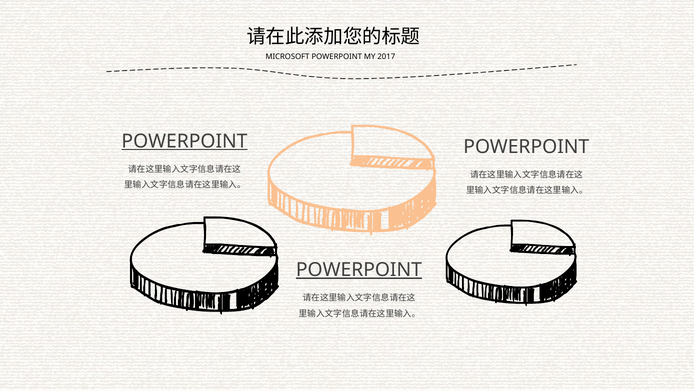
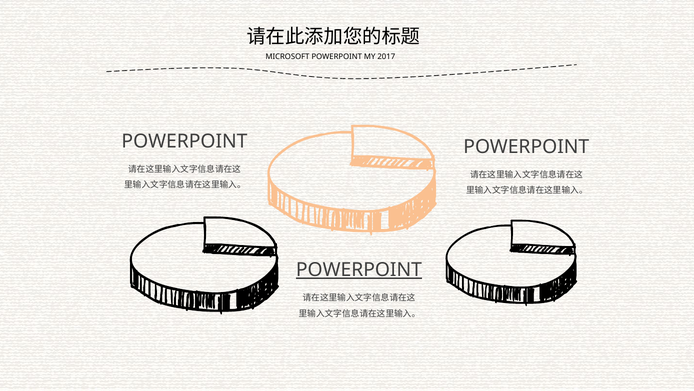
POWERPOINT at (184, 141) underline: present -> none
